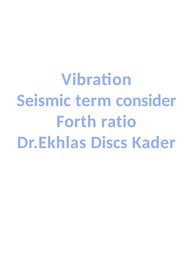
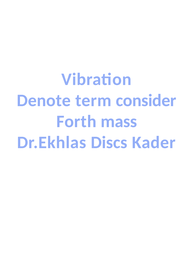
Seismic: Seismic -> Denote
ratio: ratio -> mass
